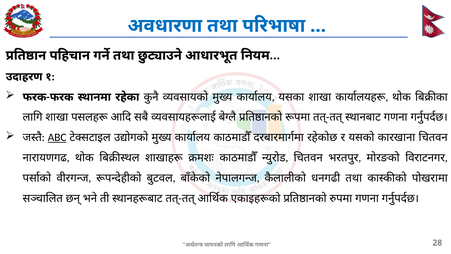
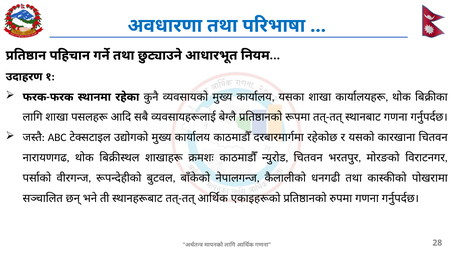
ABC underline: present -> none
